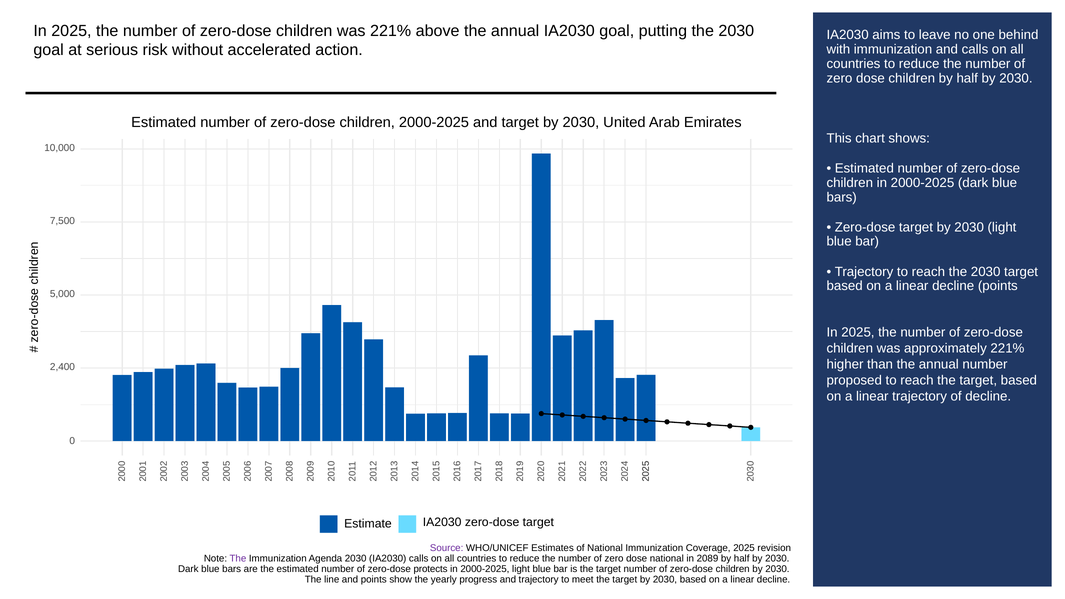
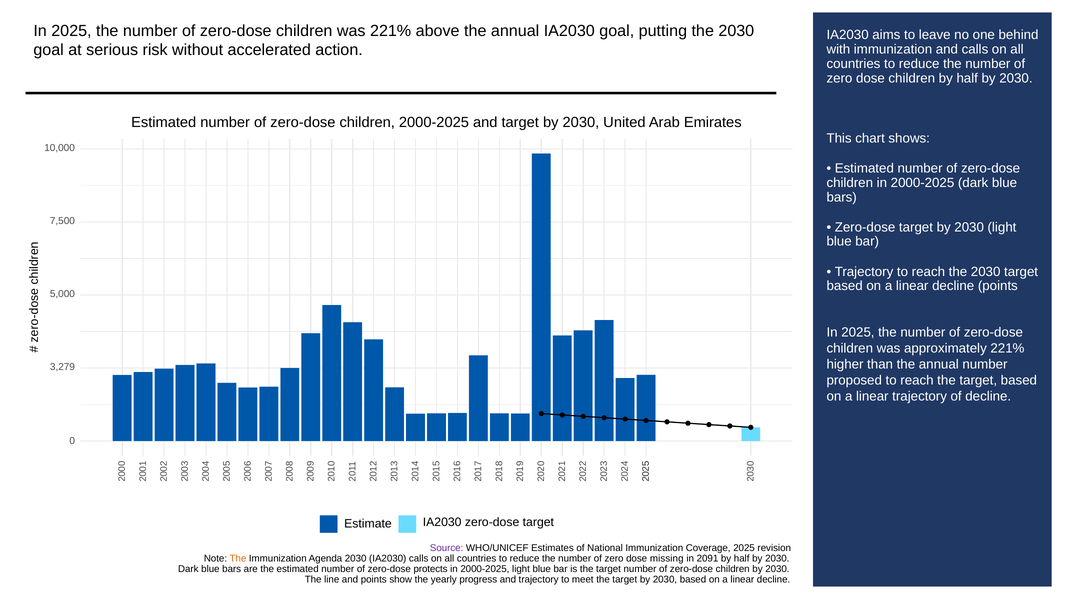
2,400: 2,400 -> 3,279
The at (238, 559) colour: purple -> orange
dose national: national -> missing
2089: 2089 -> 2091
